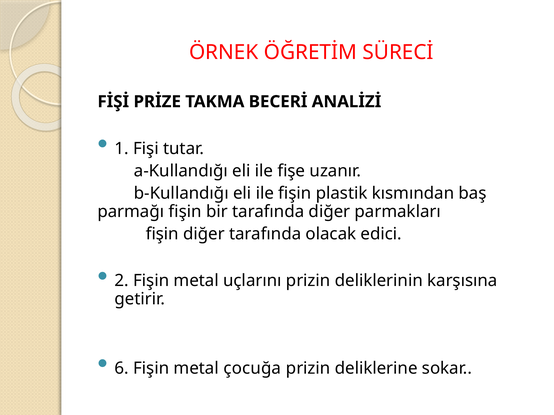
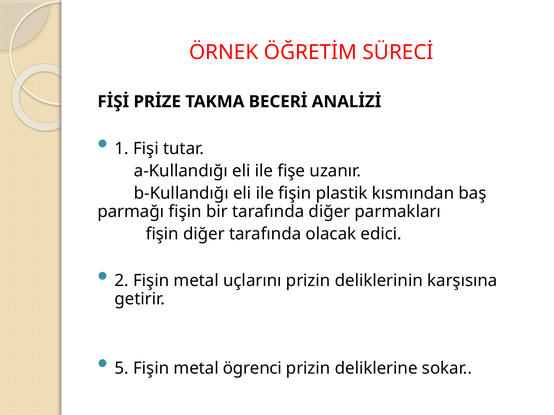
6: 6 -> 5
çocuğa: çocuğa -> ögrenci
